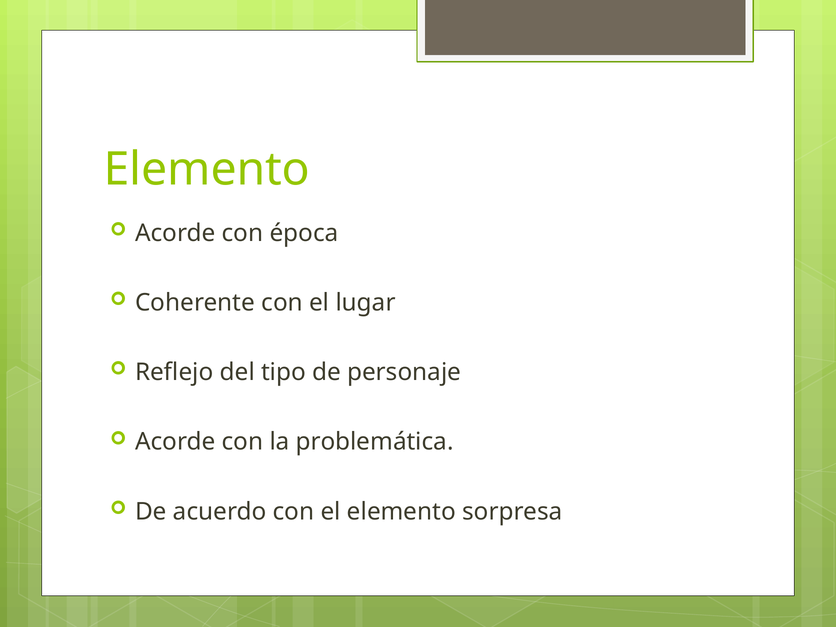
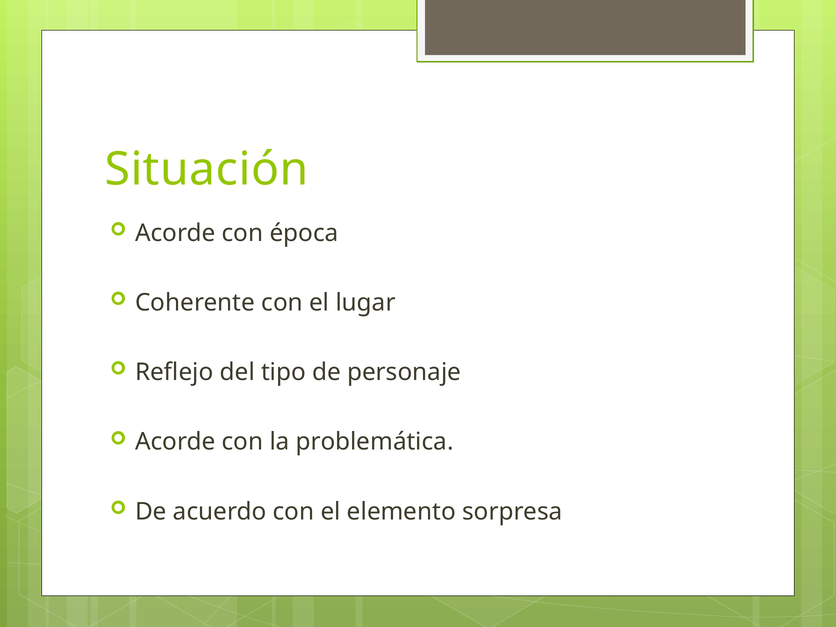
Elemento at (207, 170): Elemento -> Situación
